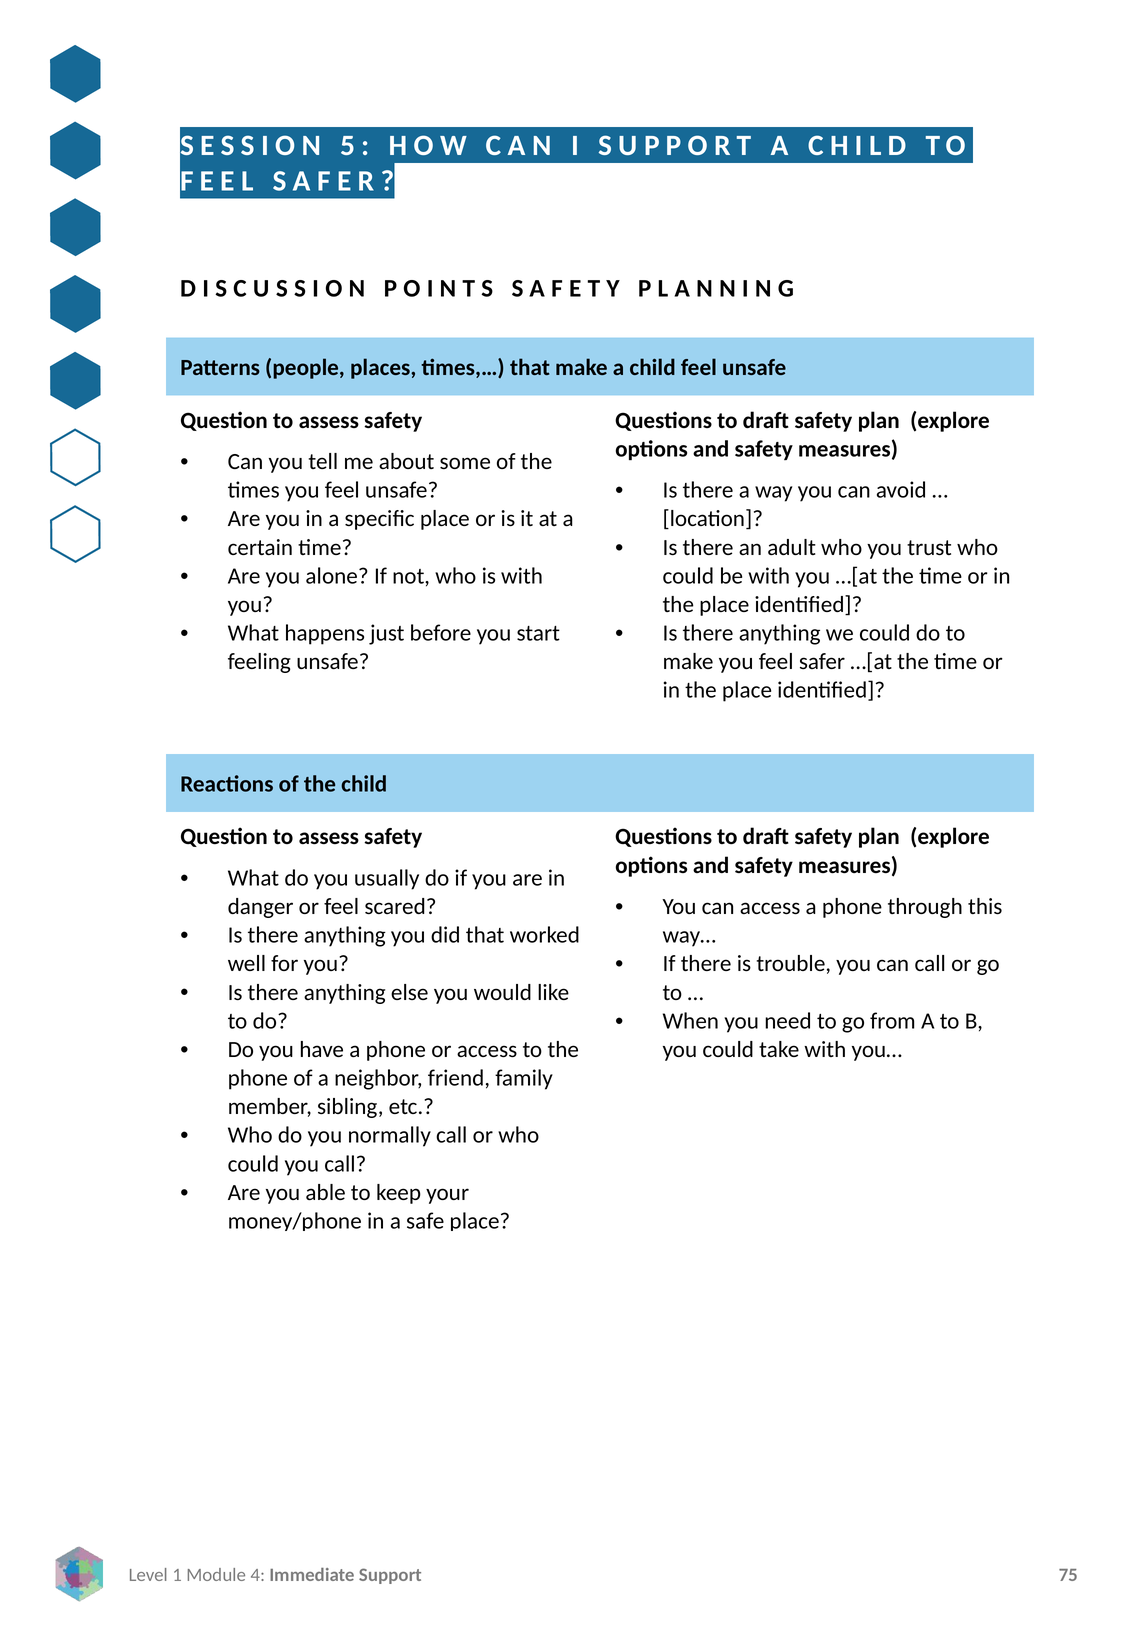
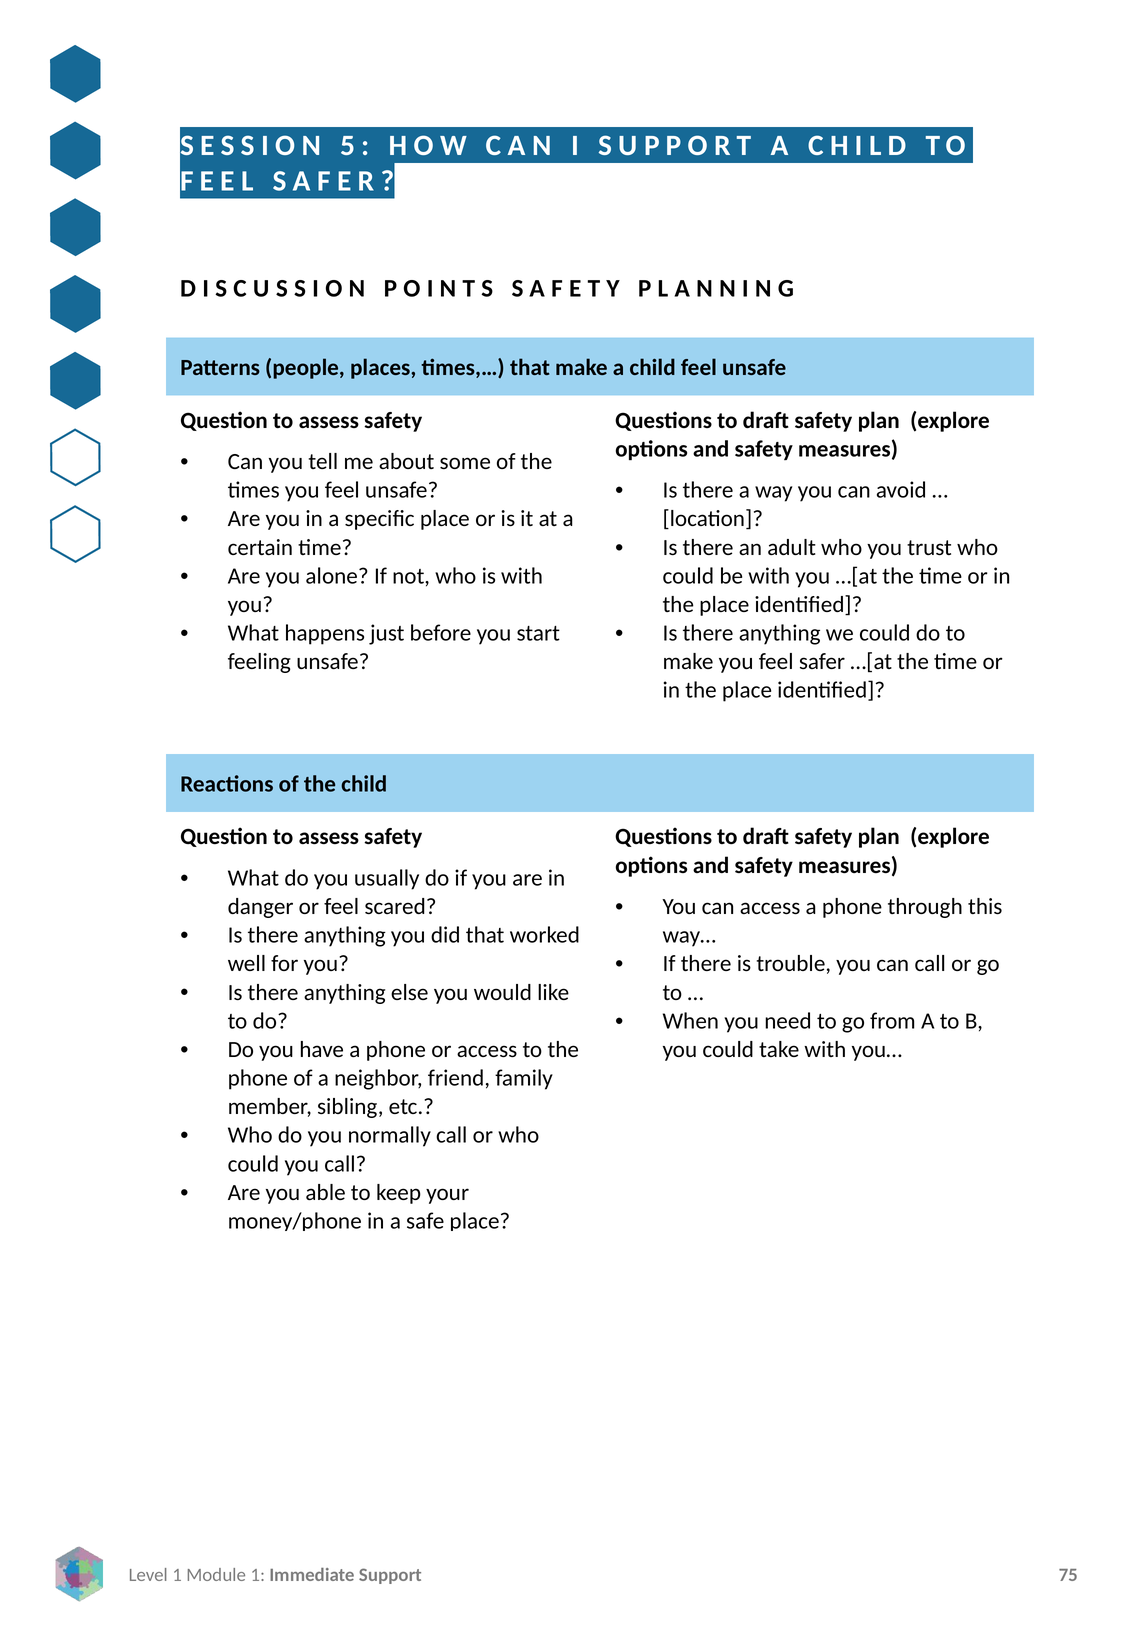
4 at (258, 1576): 4 -> 1
